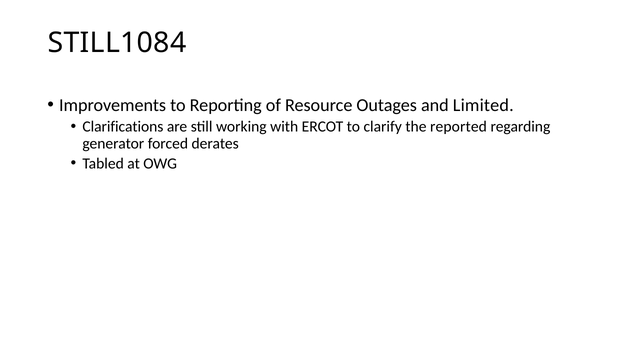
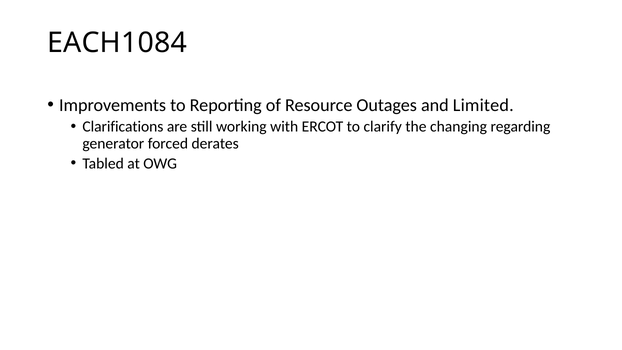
STILL1084: STILL1084 -> EACH1084
reported: reported -> changing
